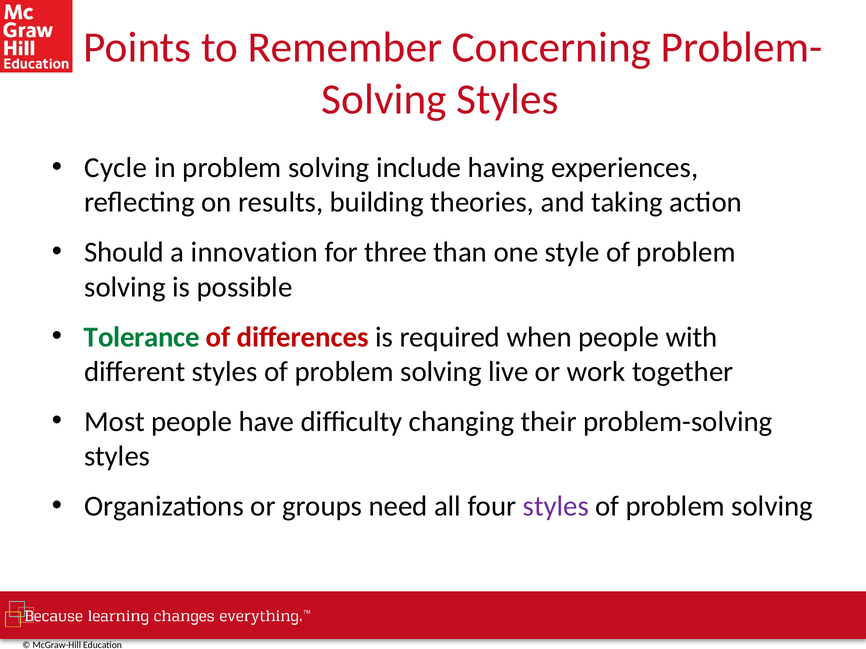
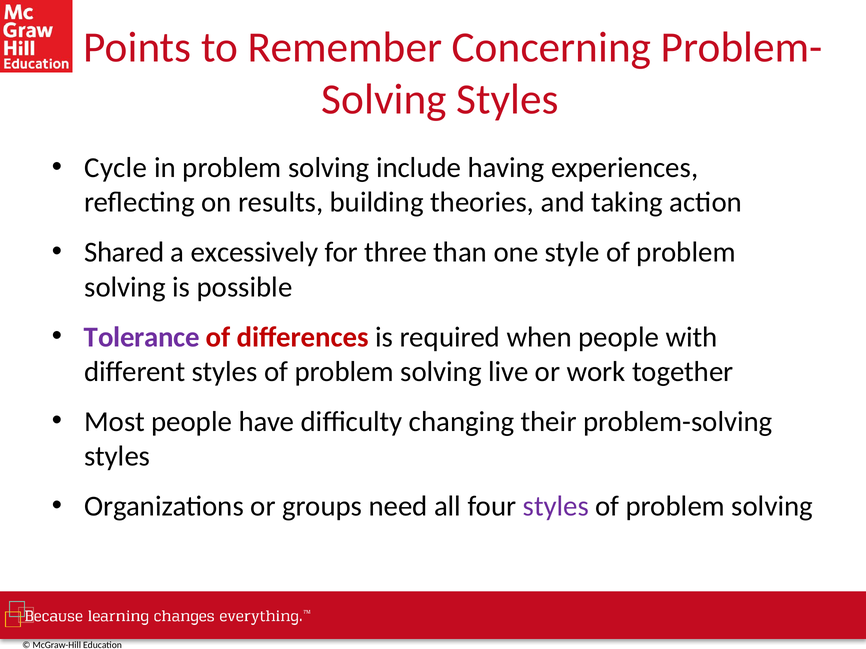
Should: Should -> Shared
innovation: innovation -> excessively
Tolerance colour: green -> purple
